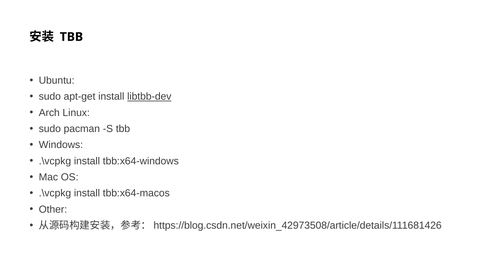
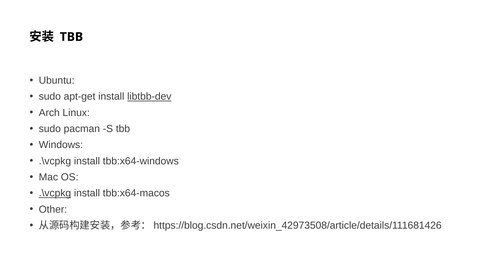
.\vcpkg at (55, 193) underline: none -> present
